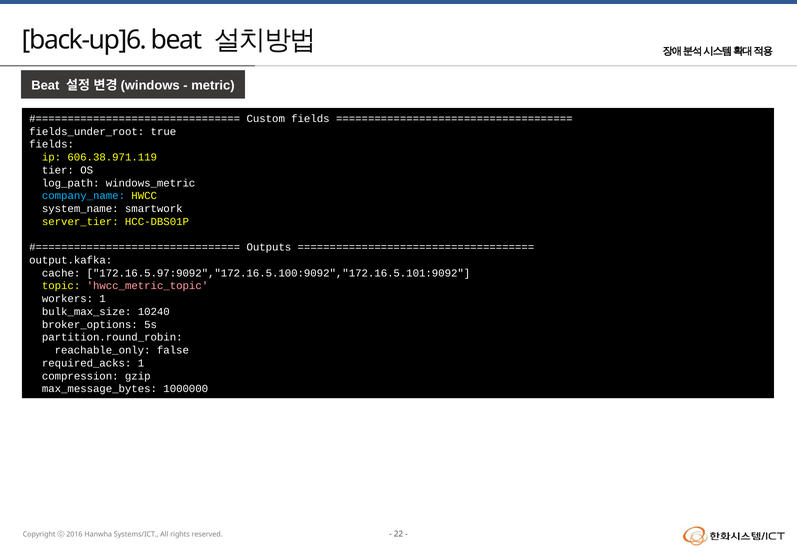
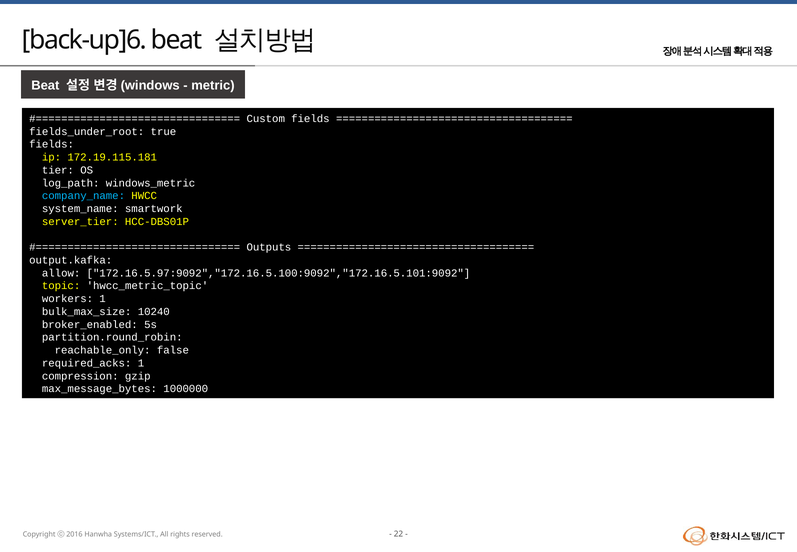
606.38.971.119: 606.38.971.119 -> 172.19.115.181
cache: cache -> allow
hwcc_metric_topic colour: pink -> white
broker_options: broker_options -> broker_enabled
